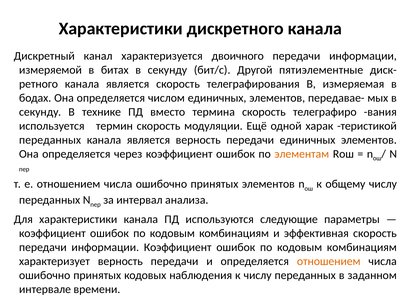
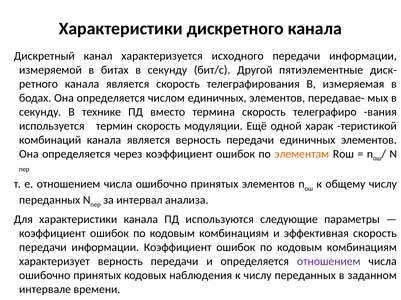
двоичного: двоичного -> исходного
переданных at (50, 140): переданных -> комбинаций
отношением at (329, 262) colour: orange -> purple
